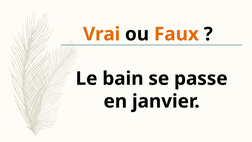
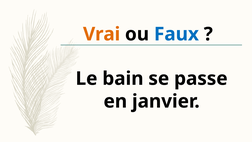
Faux colour: orange -> blue
